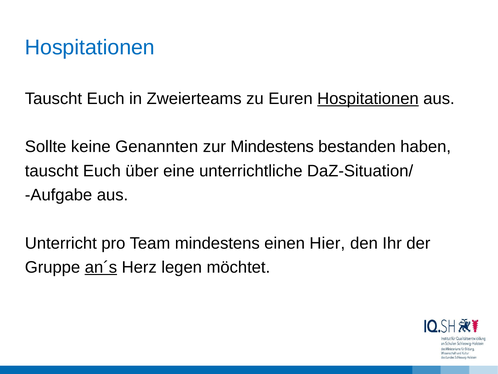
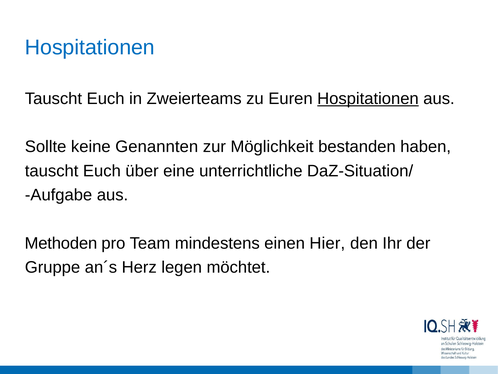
zur Mindestens: Mindestens -> Möglichkeit
Unterricht: Unterricht -> Methoden
an´s underline: present -> none
